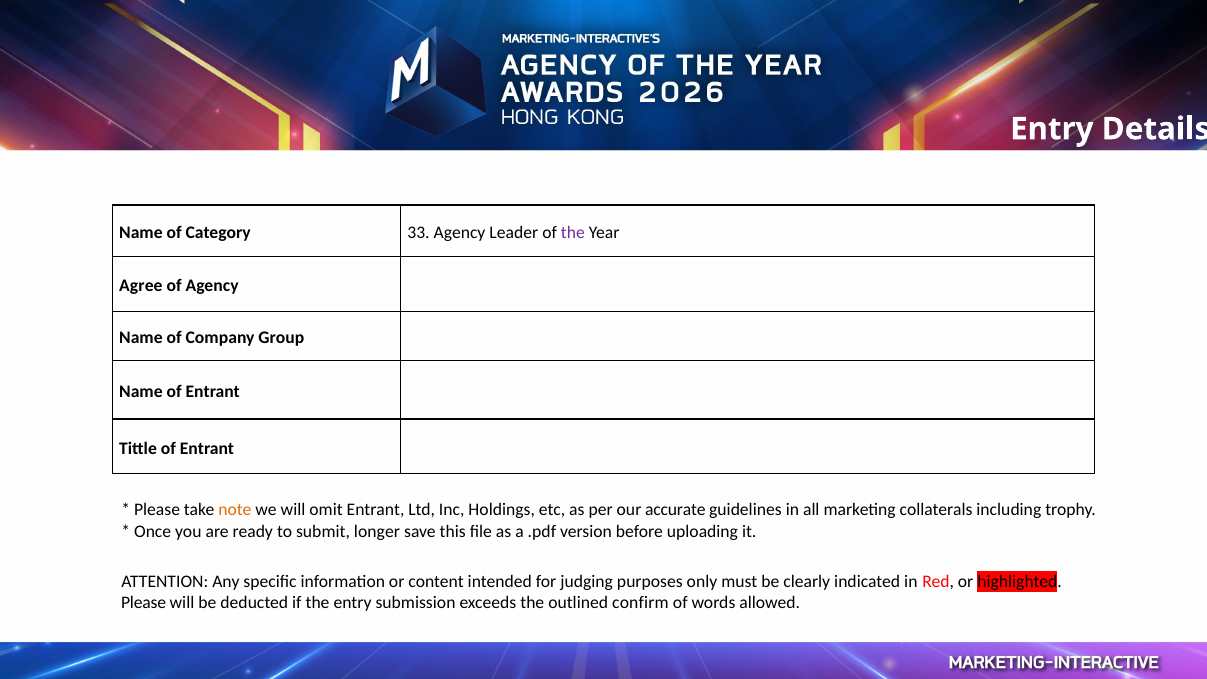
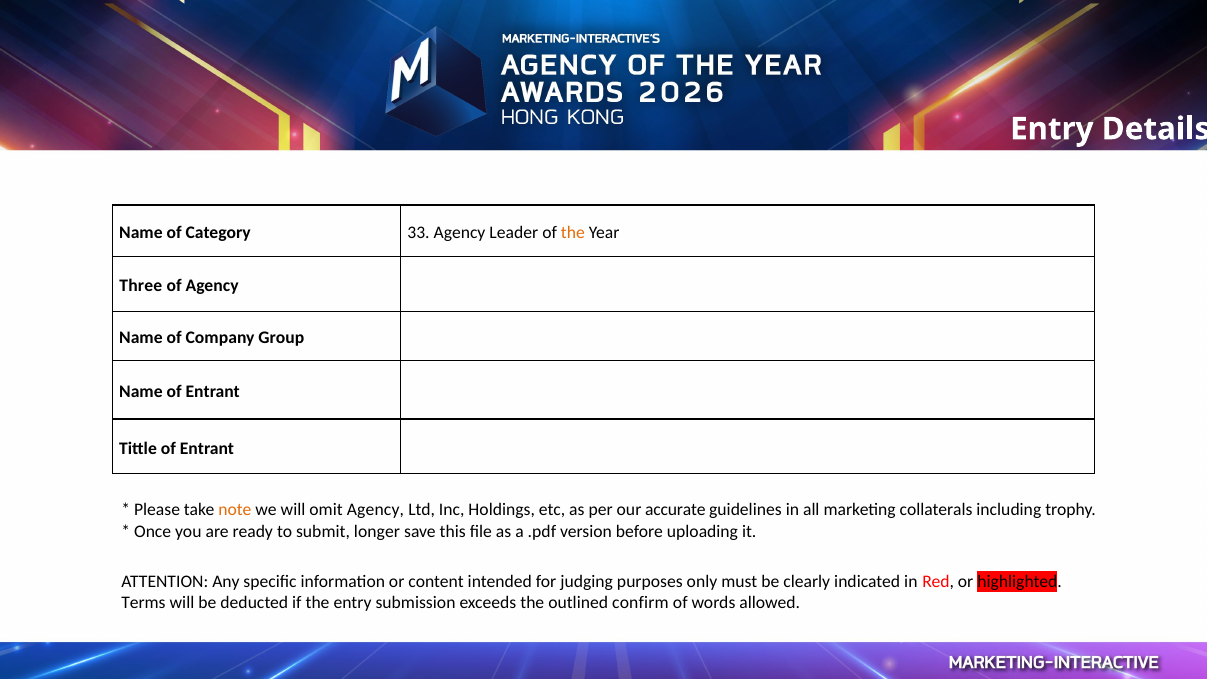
the at (573, 233) colour: purple -> orange
Agree: Agree -> Three
omit Entrant: Entrant -> Agency
Please at (144, 603): Please -> Terms
